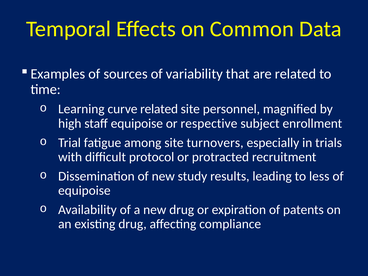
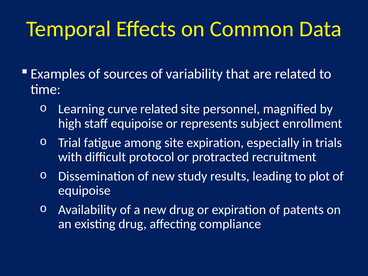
respective: respective -> represents
site turnovers: turnovers -> expiration
less: less -> plot
